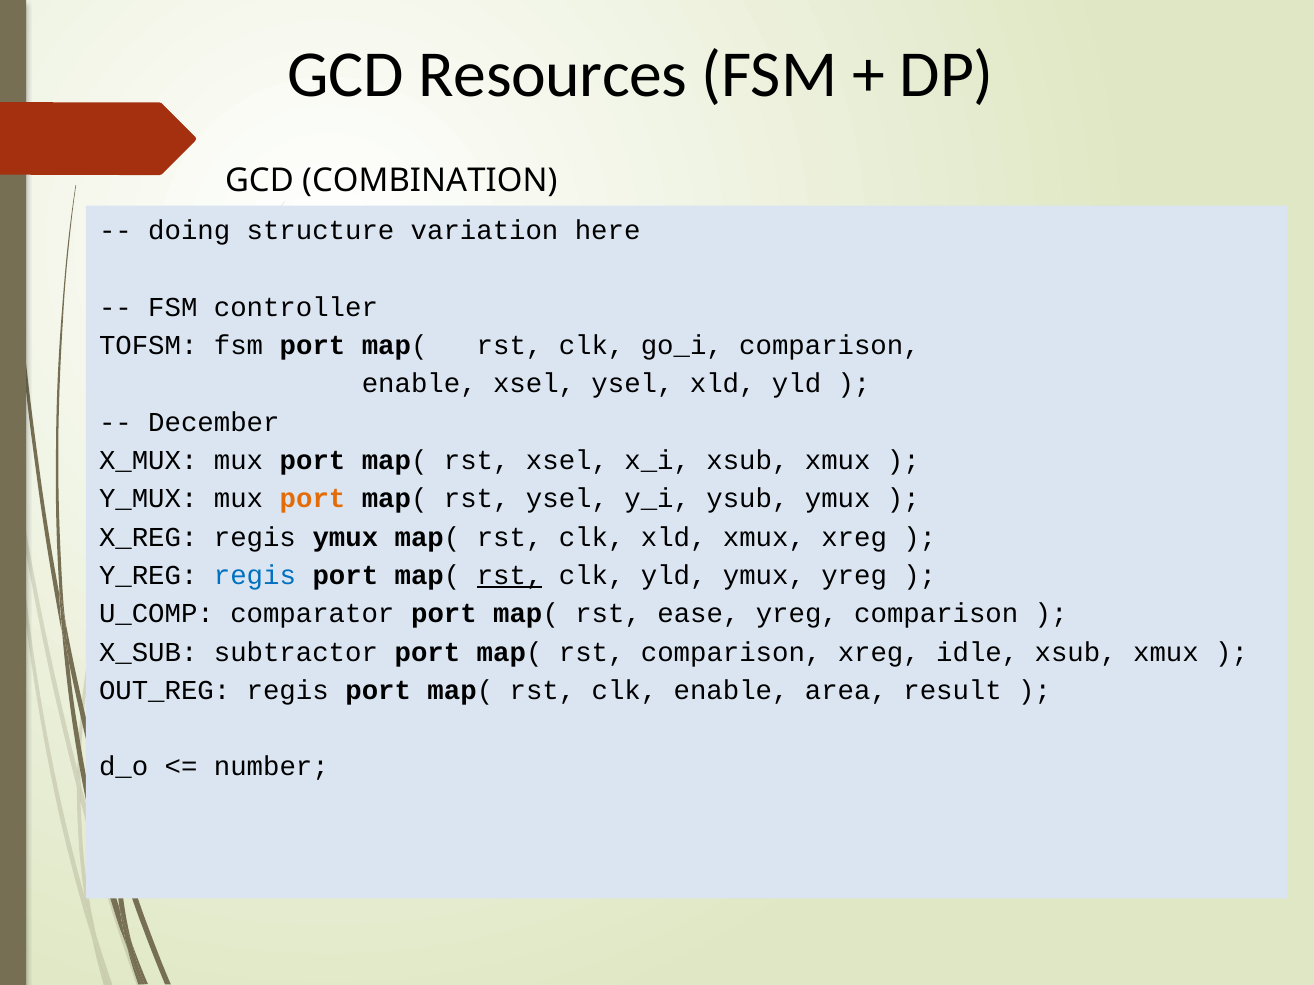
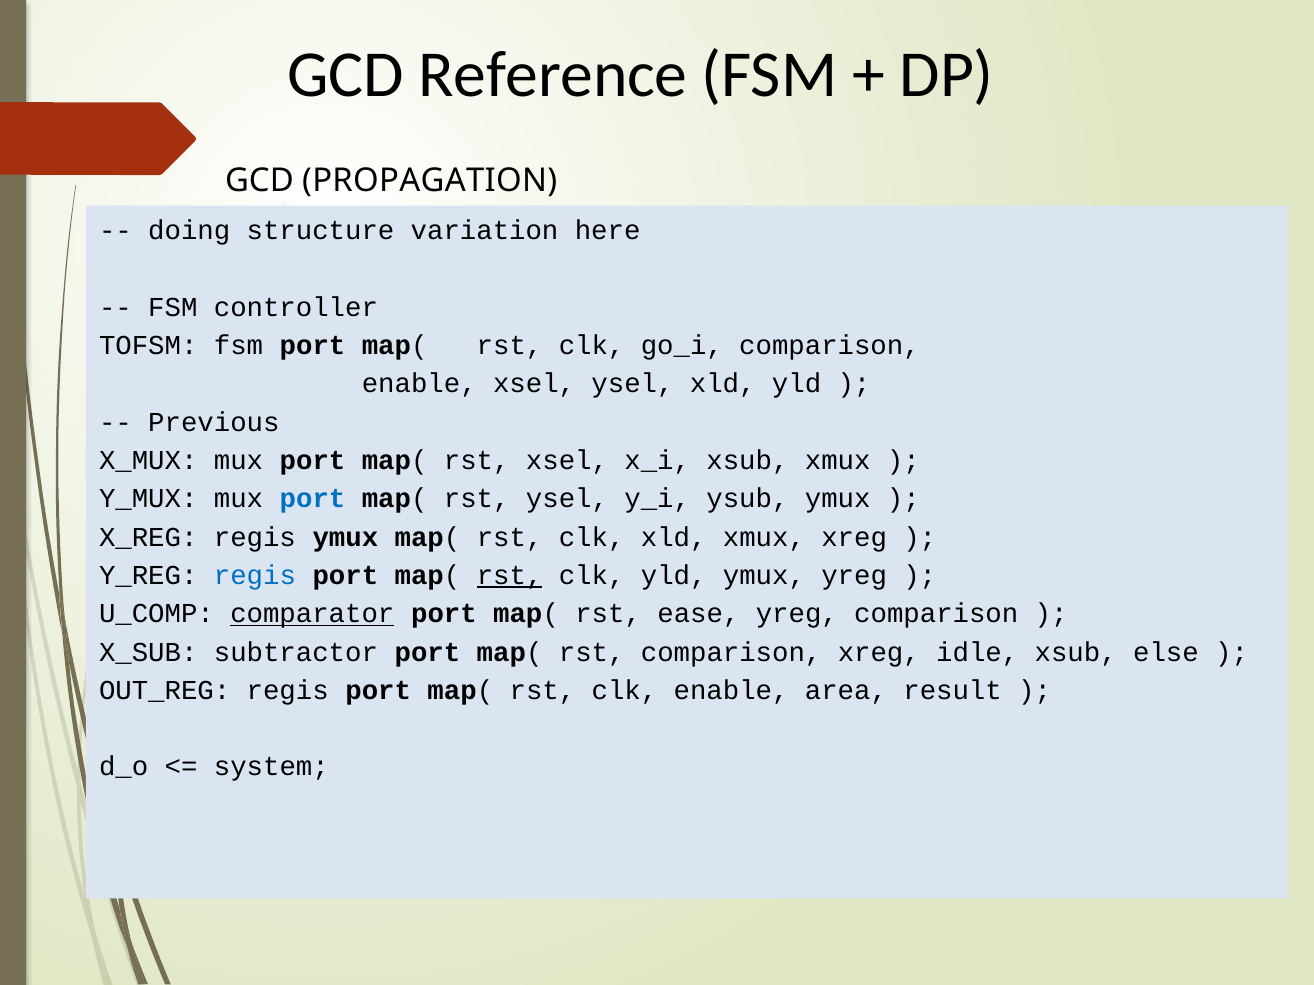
Resources: Resources -> Reference
COMBINATION: COMBINATION -> PROPAGATION
December: December -> Previous
port at (313, 499) colour: orange -> blue
comparator underline: none -> present
xmux at (1166, 652): xmux -> else
number: number -> system
